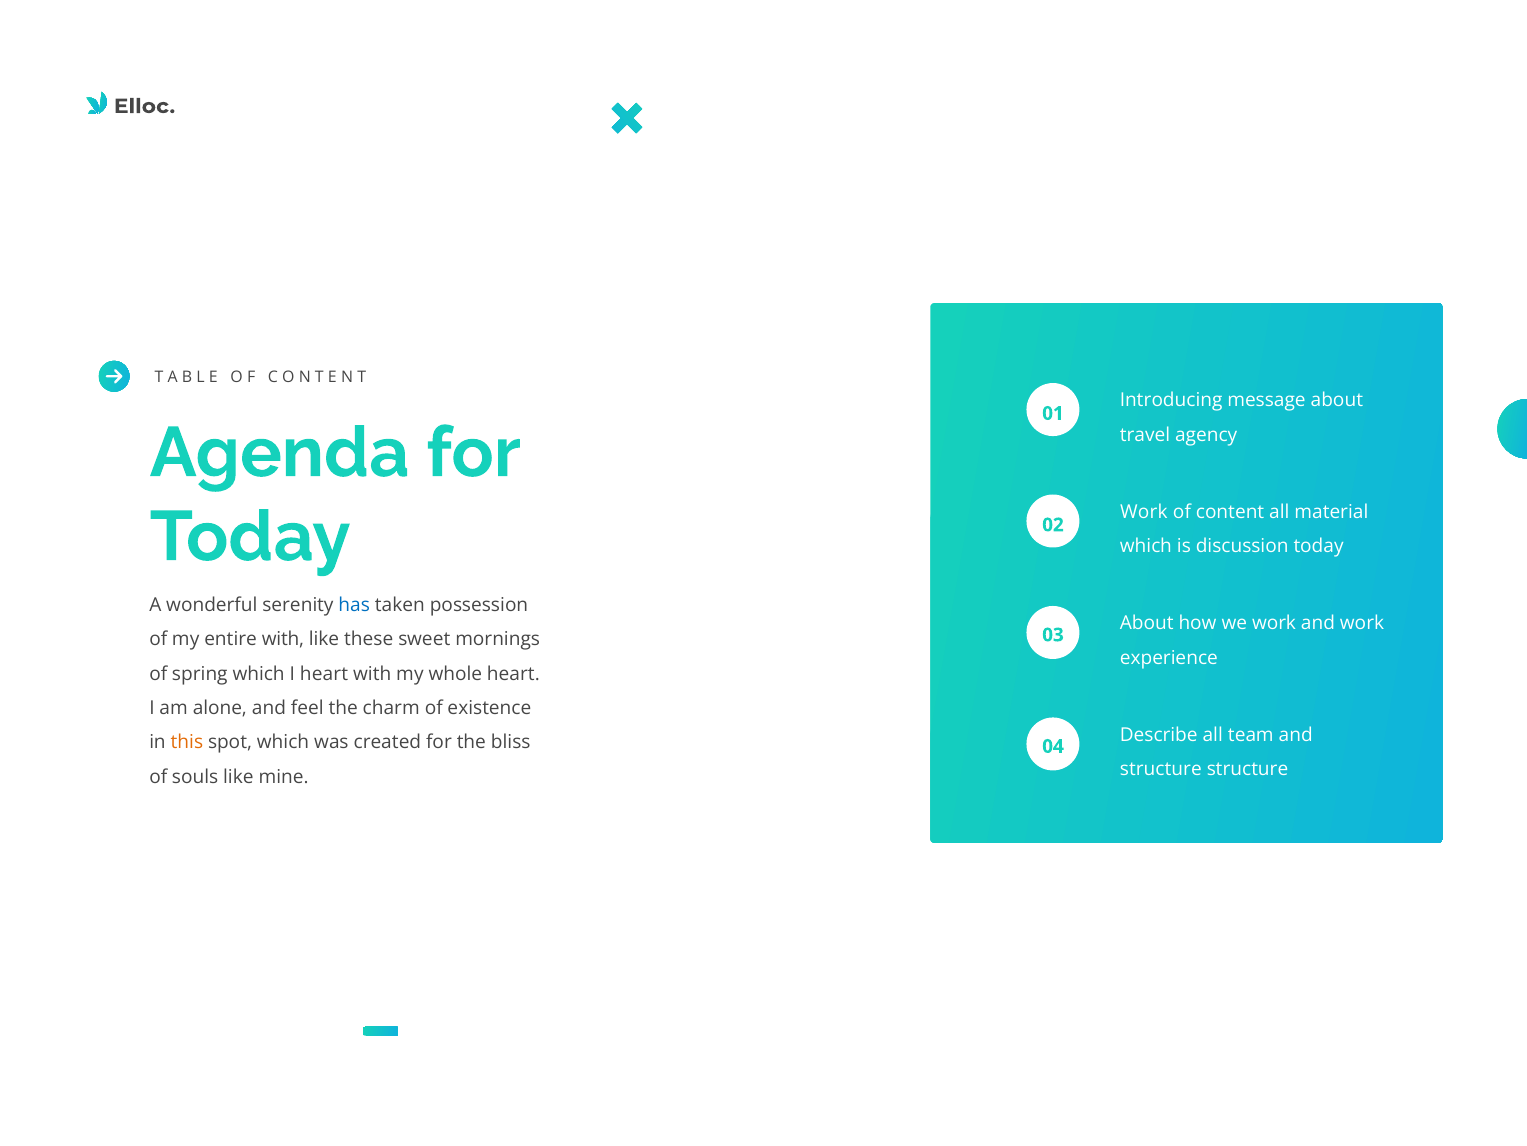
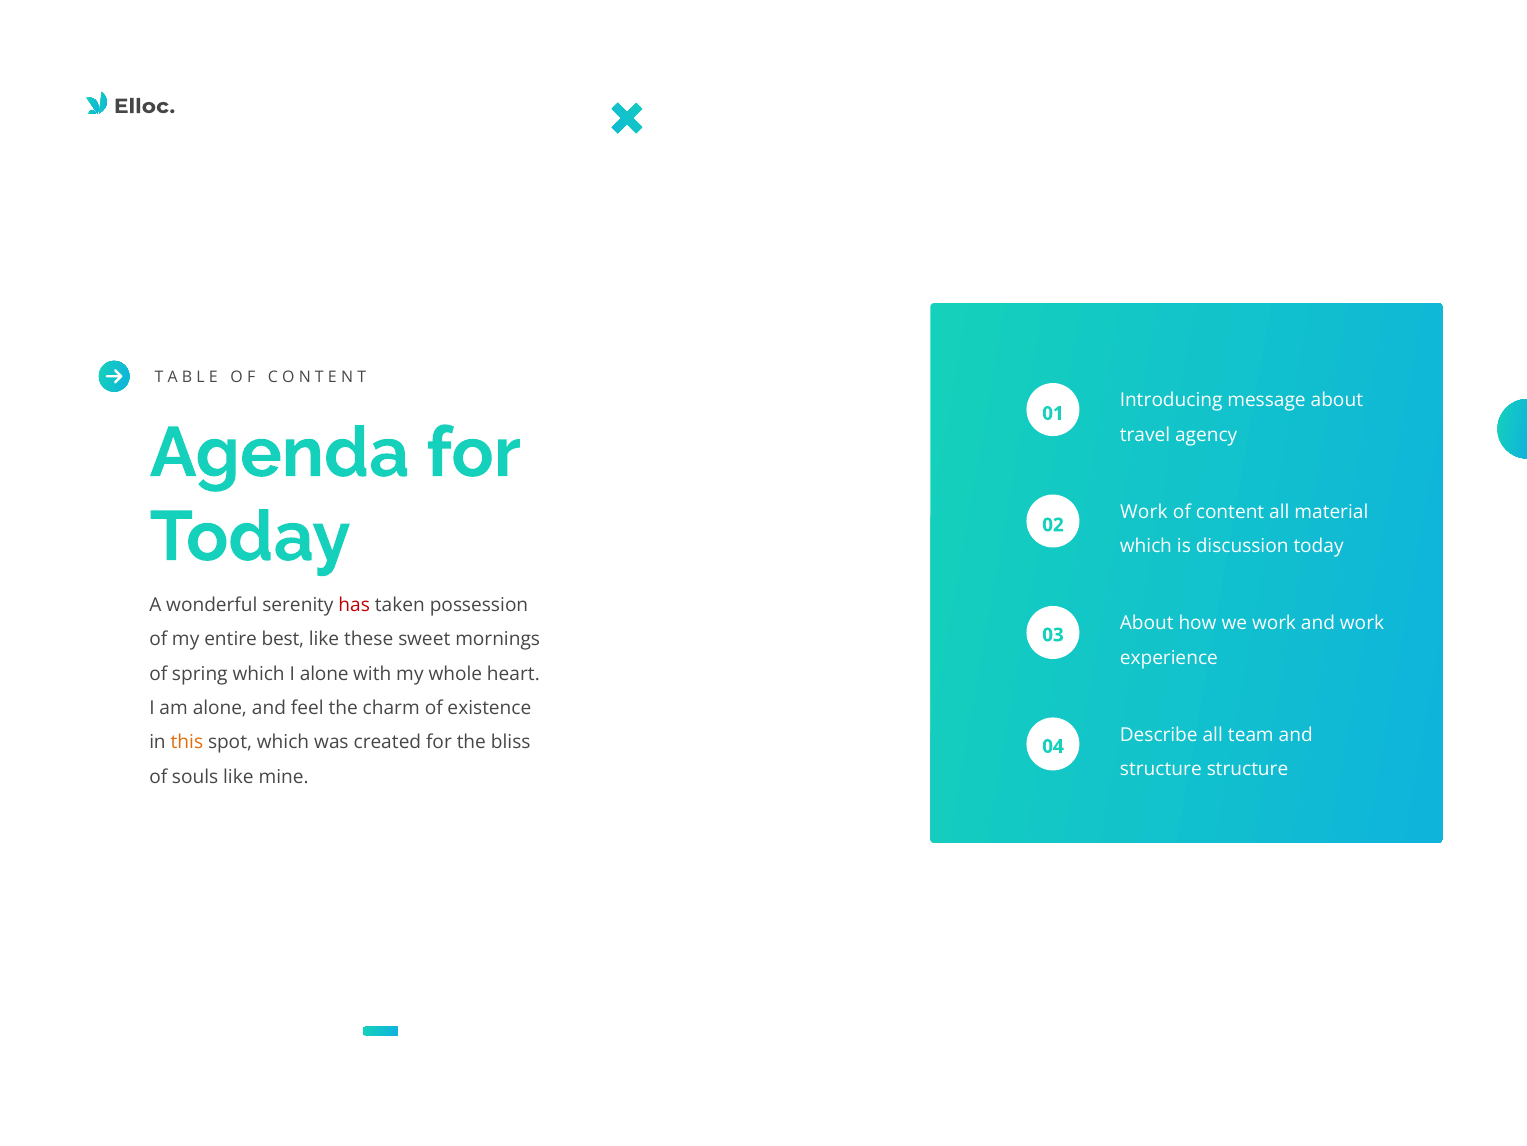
has colour: blue -> red
entire with: with -> best
I heart: heart -> alone
